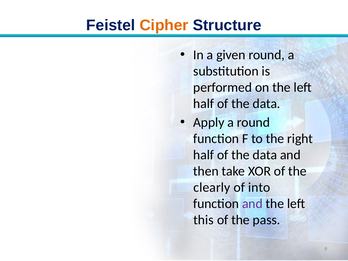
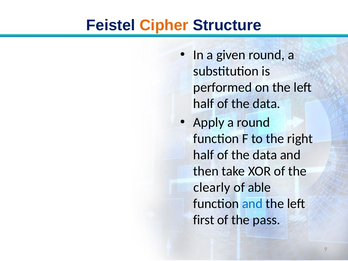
into: into -> able
and at (252, 204) colour: purple -> blue
this: this -> first
